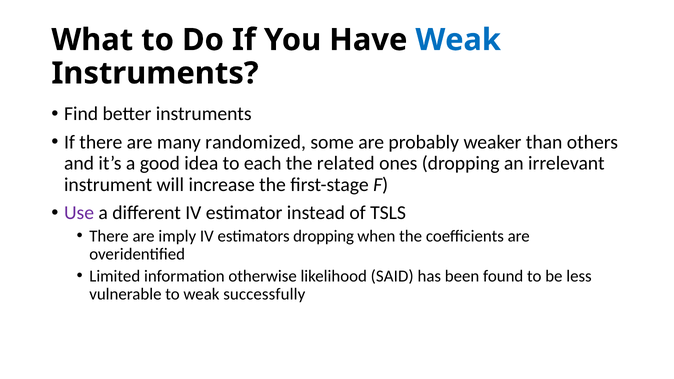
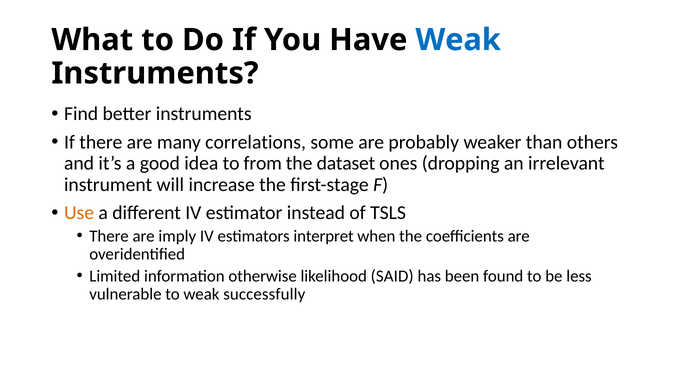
randomized: randomized -> correlations
each: each -> from
related: related -> dataset
Use colour: purple -> orange
estimators dropping: dropping -> interpret
